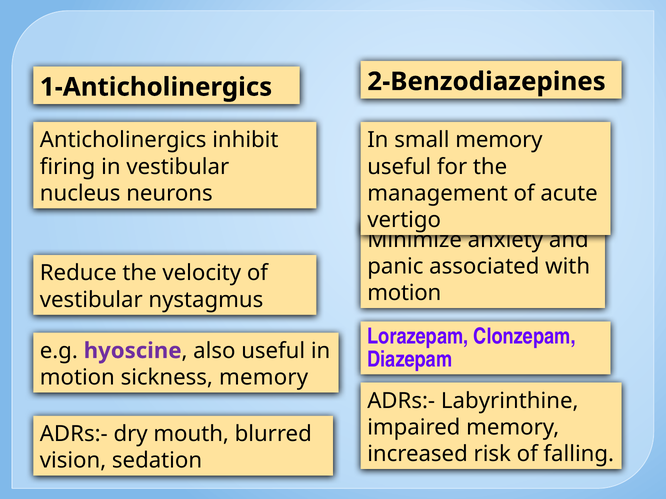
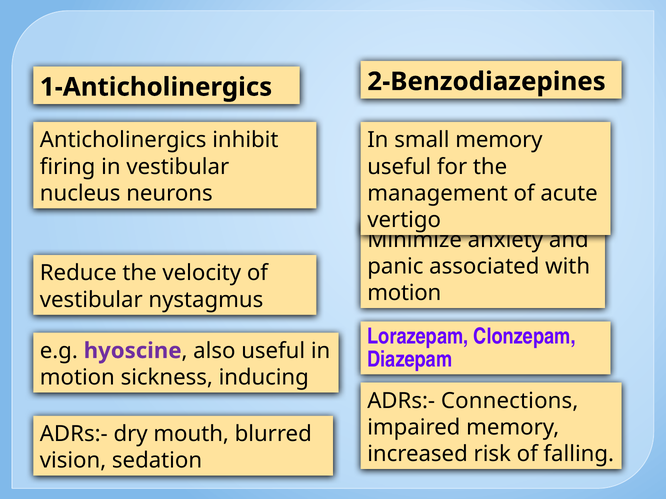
sickness memory: memory -> inducing
Labyrinthine: Labyrinthine -> Connections
